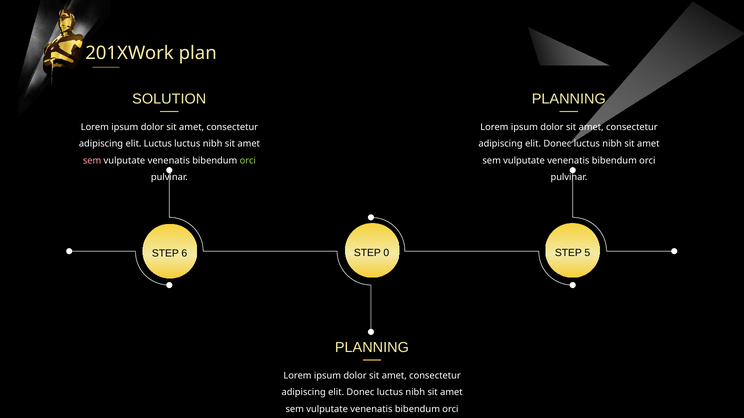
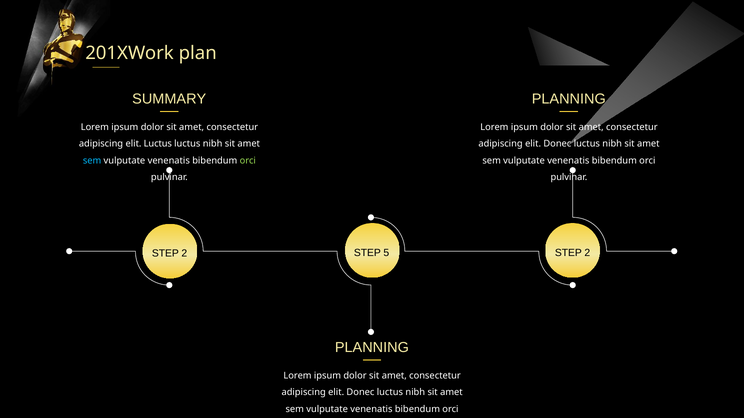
SOLUTION: SOLUTION -> SUMMARY
sem at (92, 161) colour: pink -> light blue
6 at (184, 254): 6 -> 2
0: 0 -> 5
5 at (587, 253): 5 -> 2
